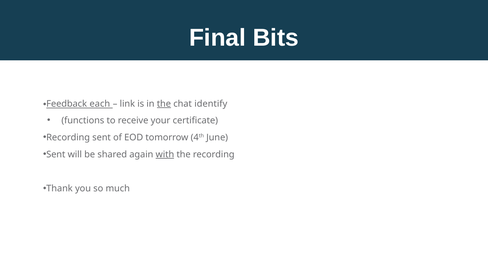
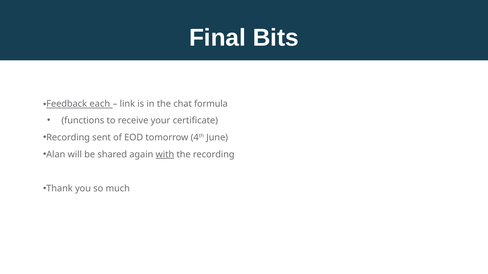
the at (164, 104) underline: present -> none
identify: identify -> formula
Sent at (56, 155): Sent -> Alan
